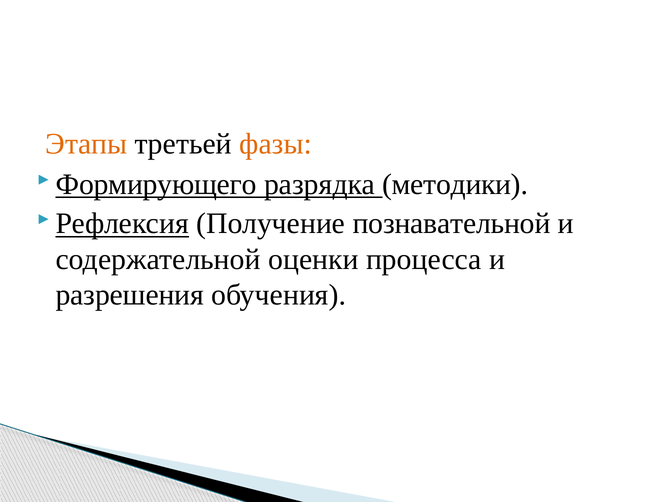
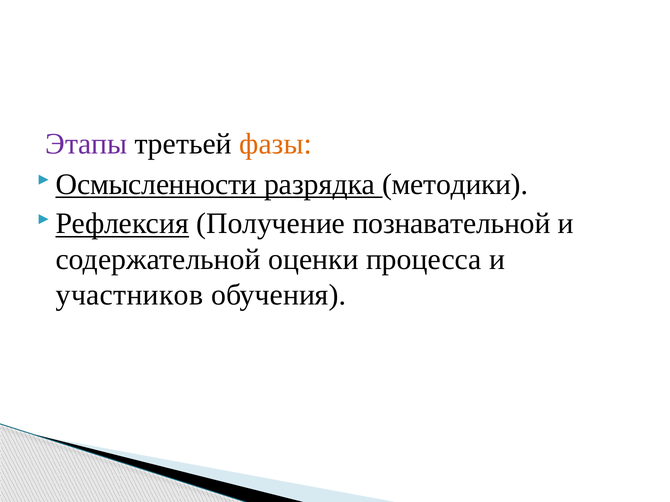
Этапы colour: orange -> purple
Формирующего: Формирующего -> Осмысленности
разрешения: разрешения -> участников
